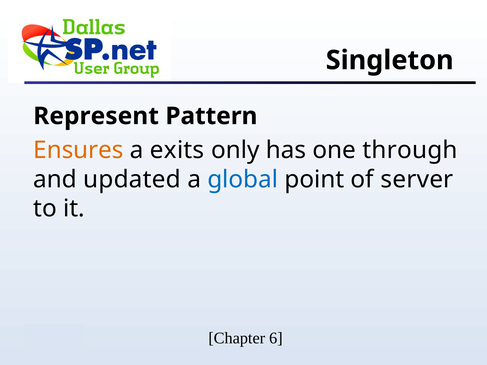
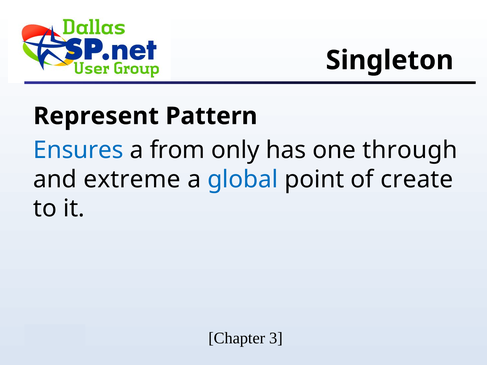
Ensures colour: orange -> blue
exits: exits -> from
updated: updated -> extreme
server: server -> create
6: 6 -> 3
